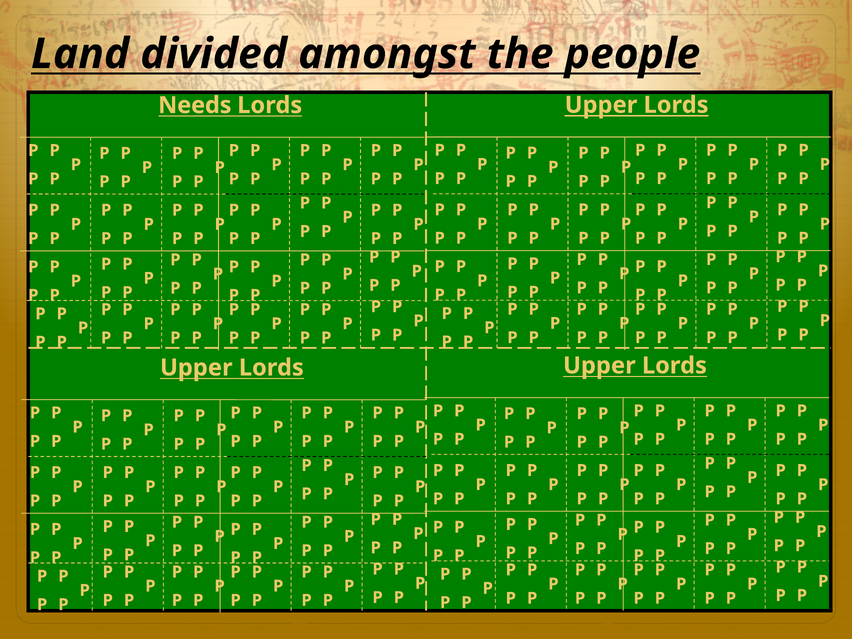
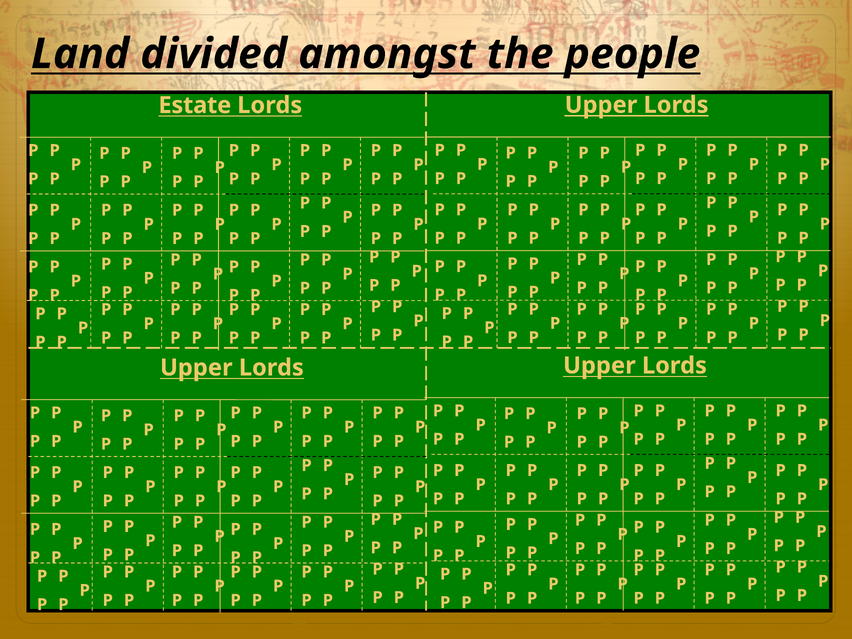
Needs: Needs -> Estate
